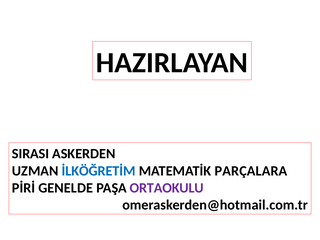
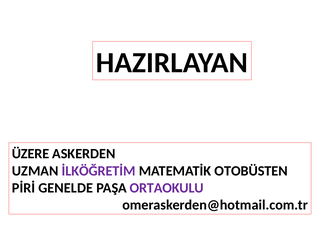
SIRASI: SIRASI -> ÜZERE
İLKÖĞRETİM colour: blue -> purple
PARÇALARA: PARÇALARA -> OTOBÜSTEN
